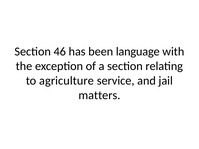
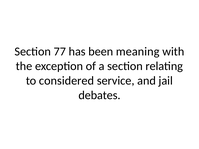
46: 46 -> 77
language: language -> meaning
agriculture: agriculture -> considered
matters: matters -> debates
